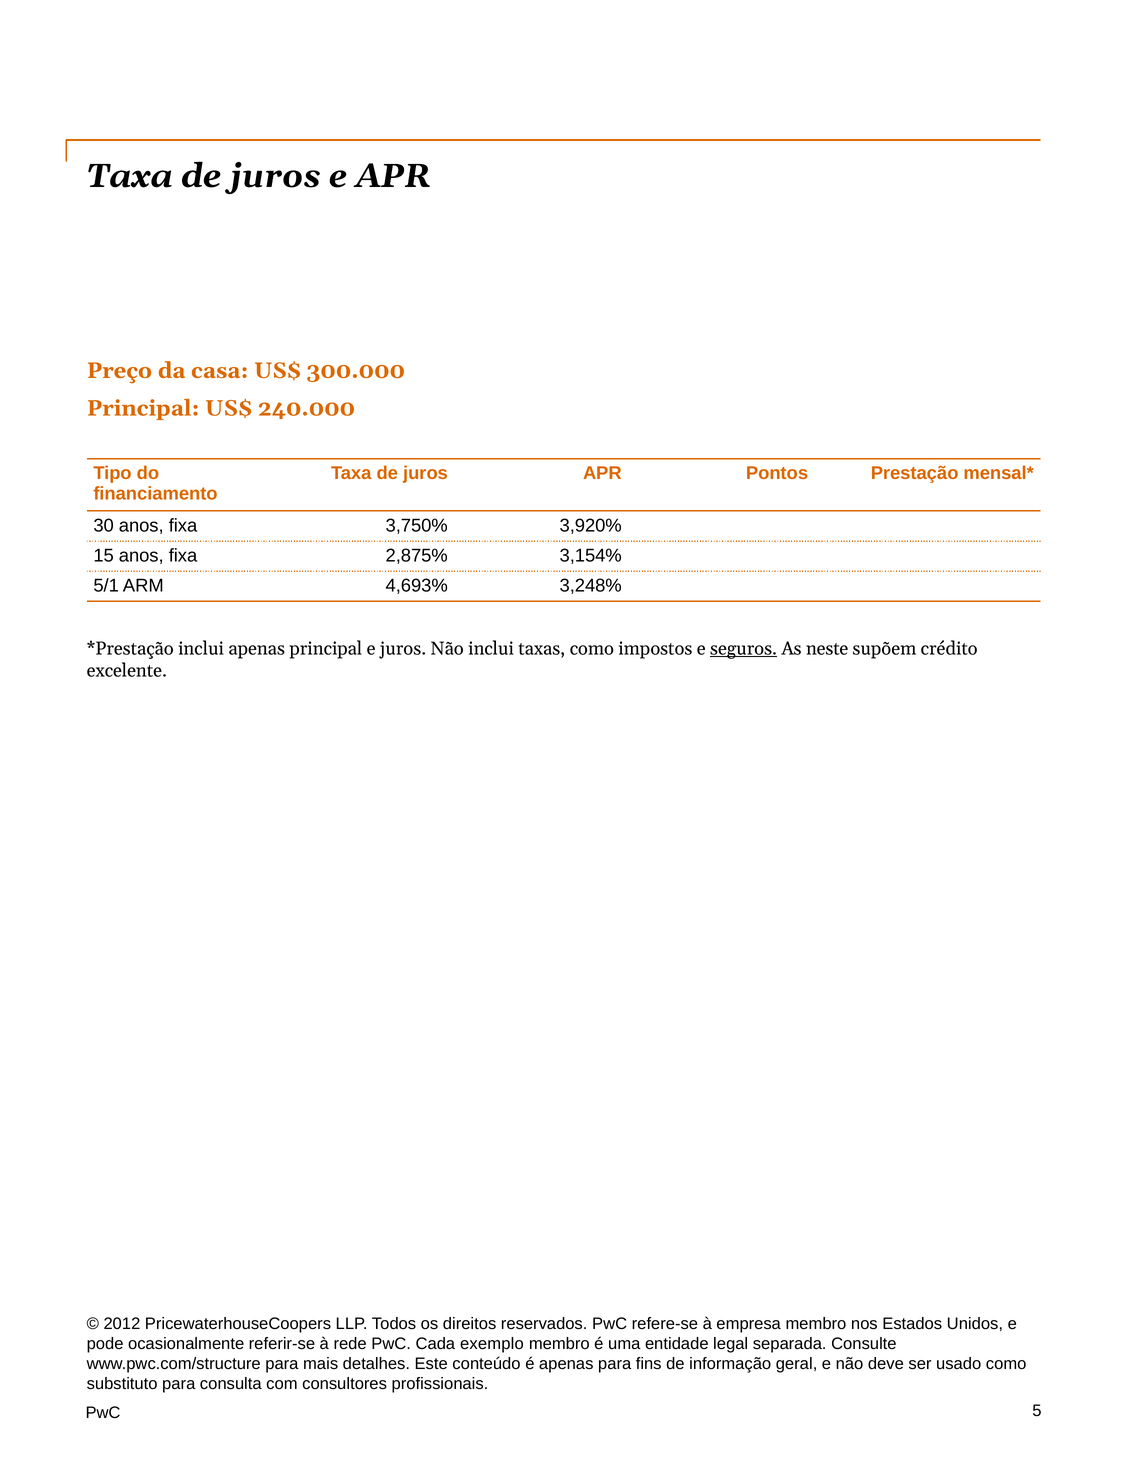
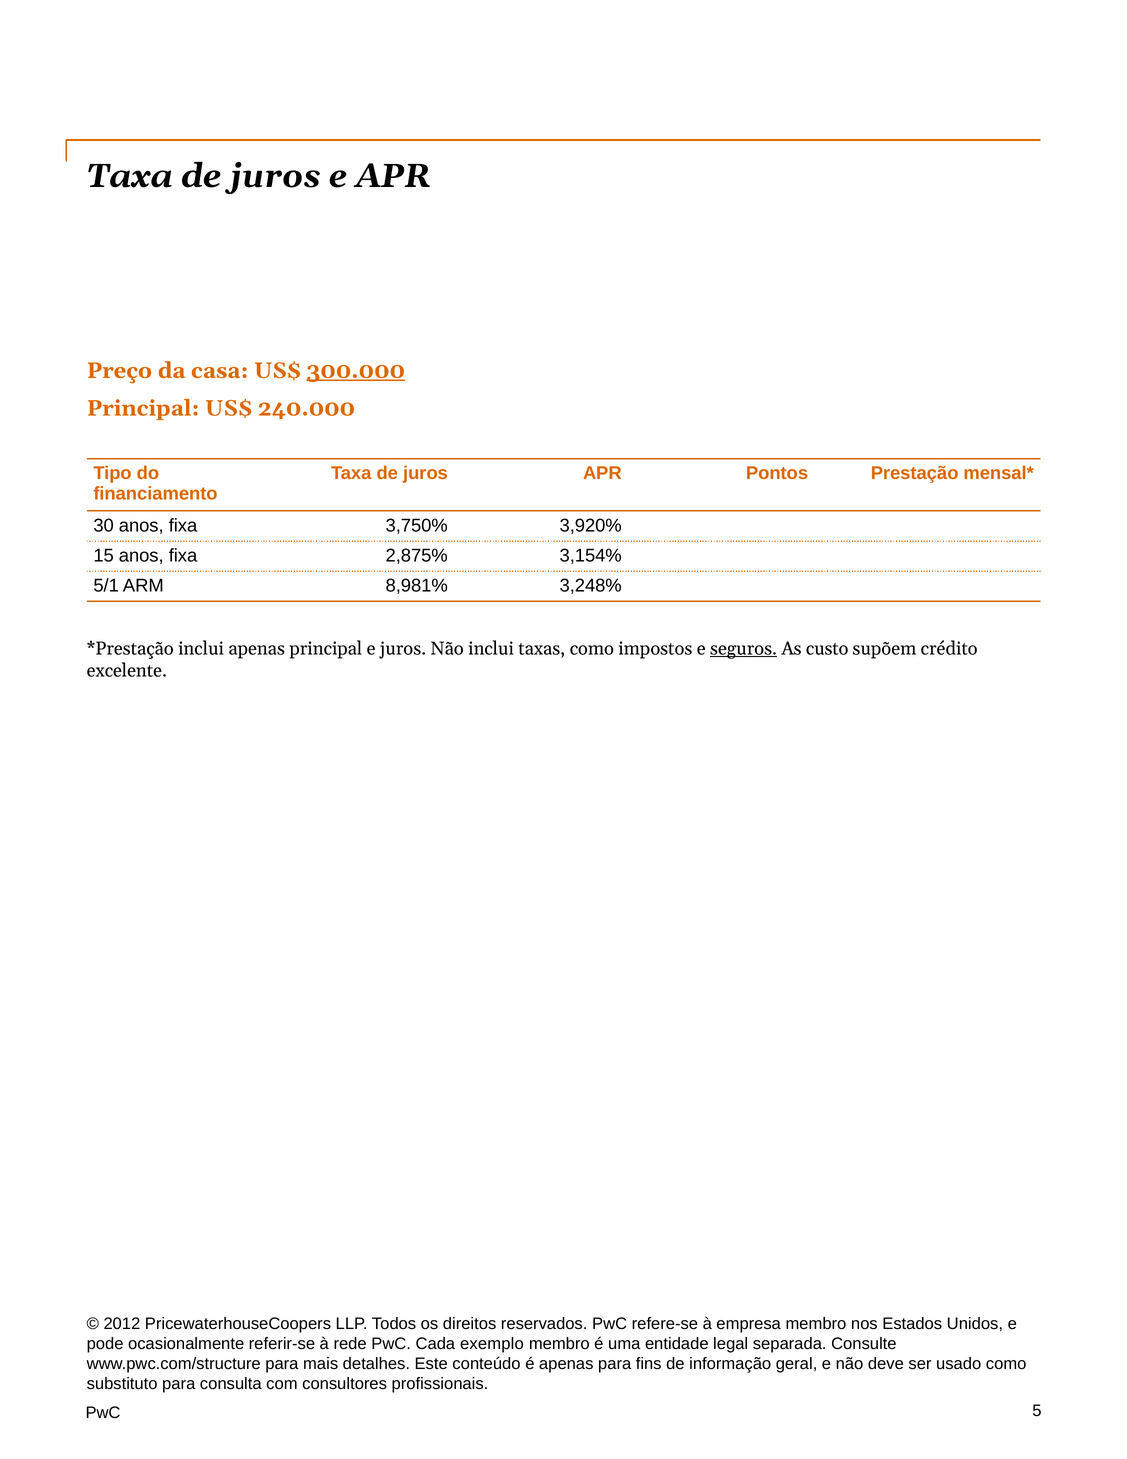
300.000 underline: none -> present
4,693%: 4,693% -> 8,981%
neste: neste -> custo
